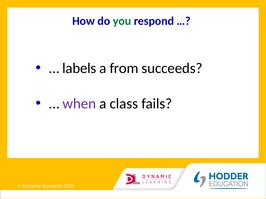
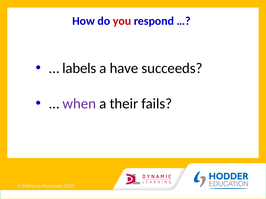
you colour: green -> red
from: from -> have
class: class -> their
